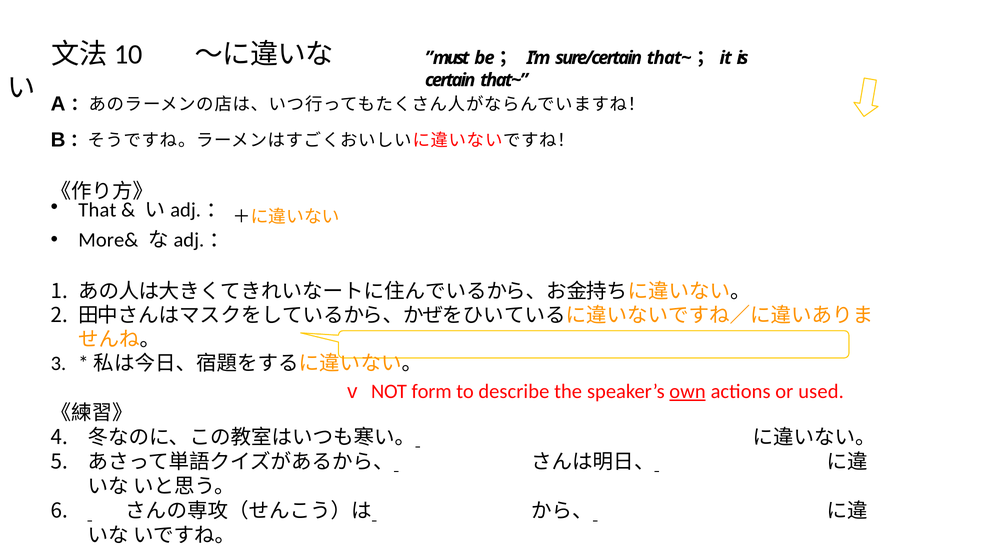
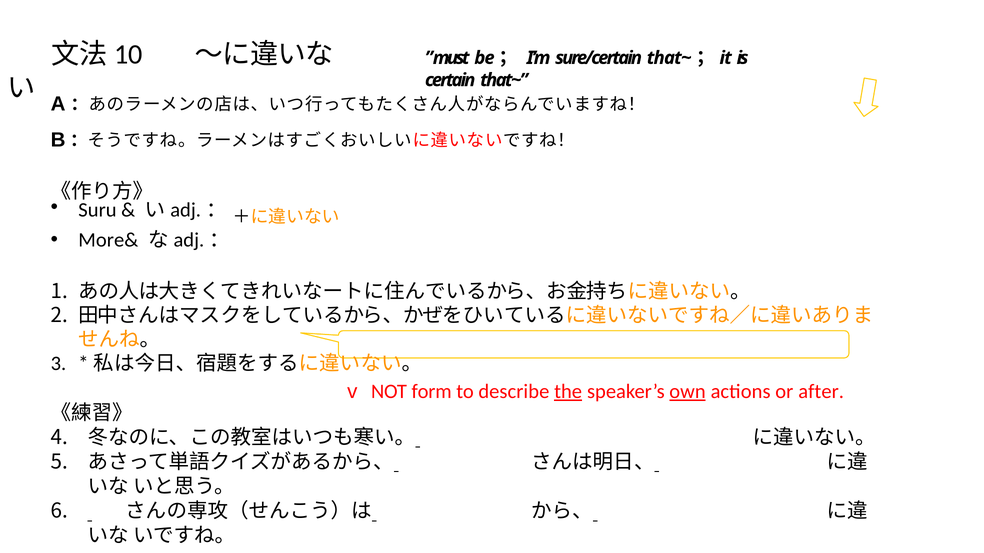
That: That -> Suru
the underline: none -> present
used: used -> after
